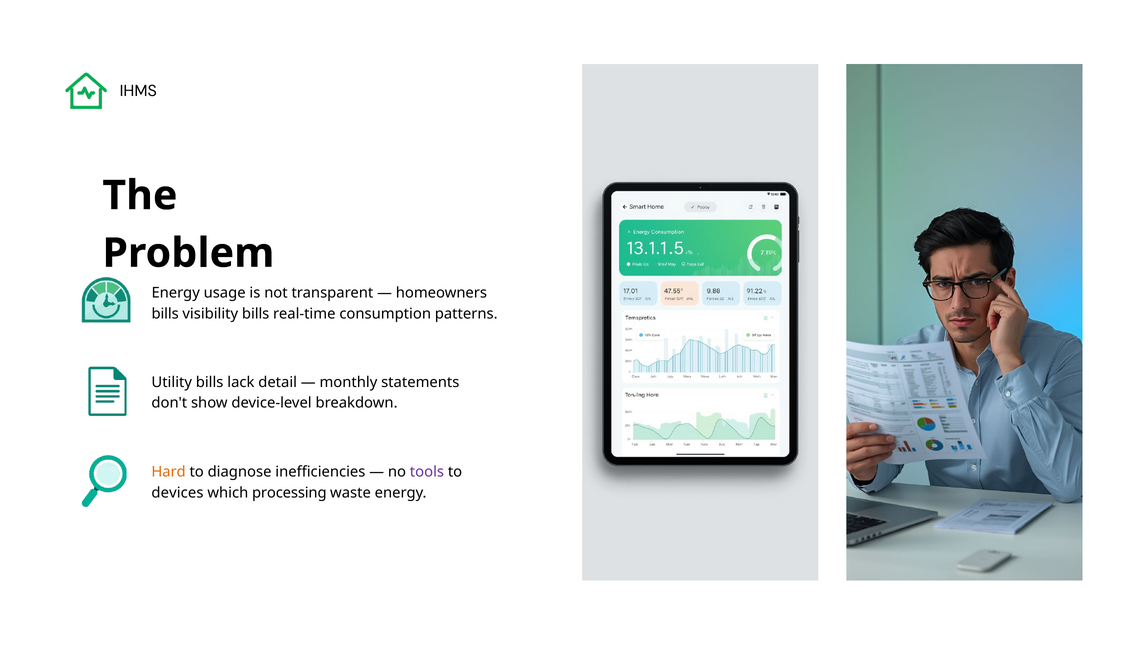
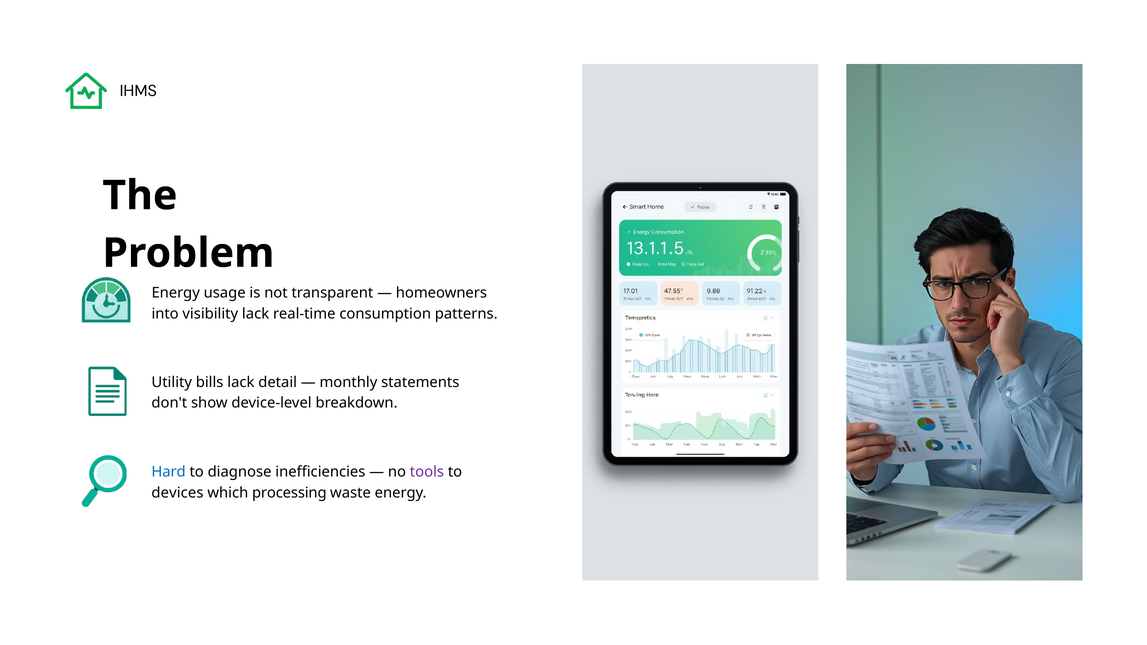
bills at (165, 314): bills -> into
visibility bills: bills -> lack
Hard colour: orange -> blue
